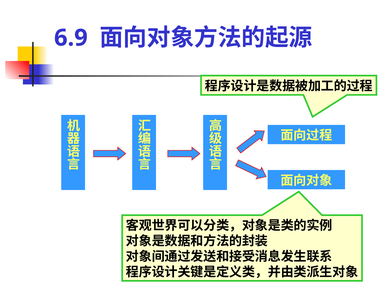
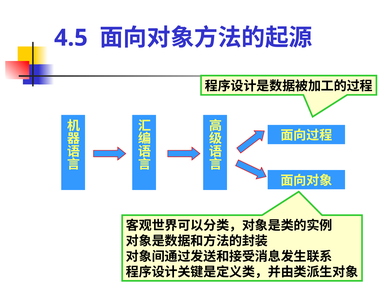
6.9: 6.9 -> 4.5
